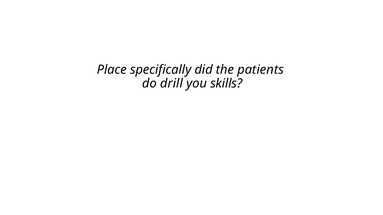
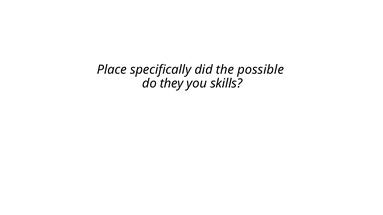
patients: patients -> possible
drill: drill -> they
